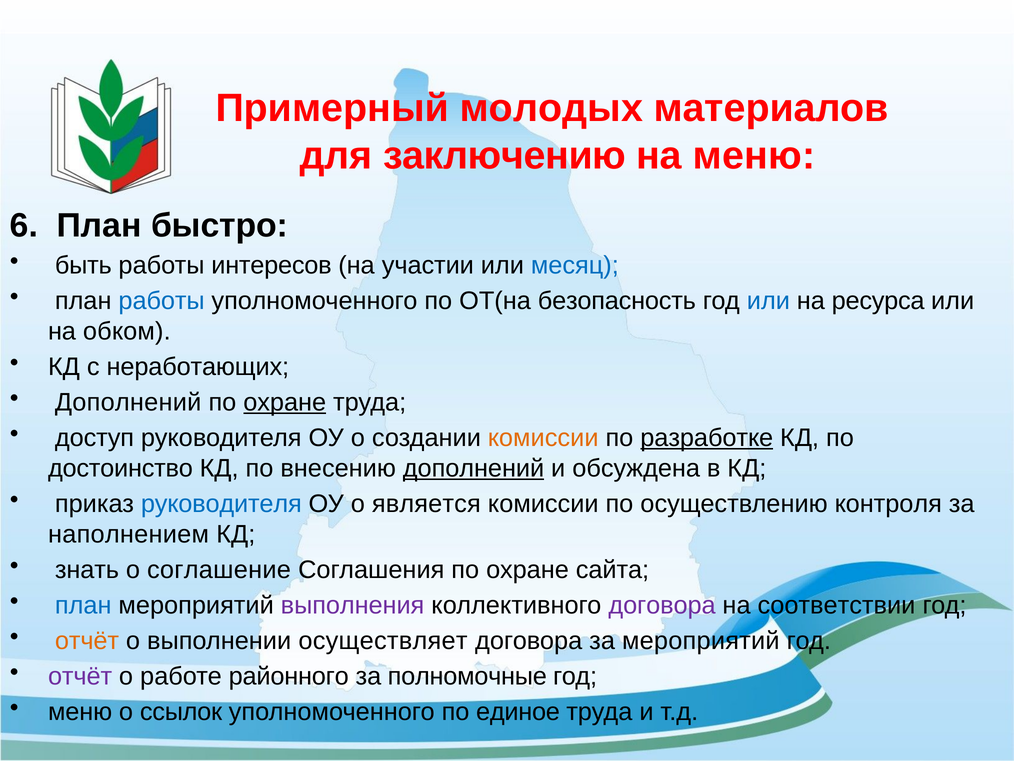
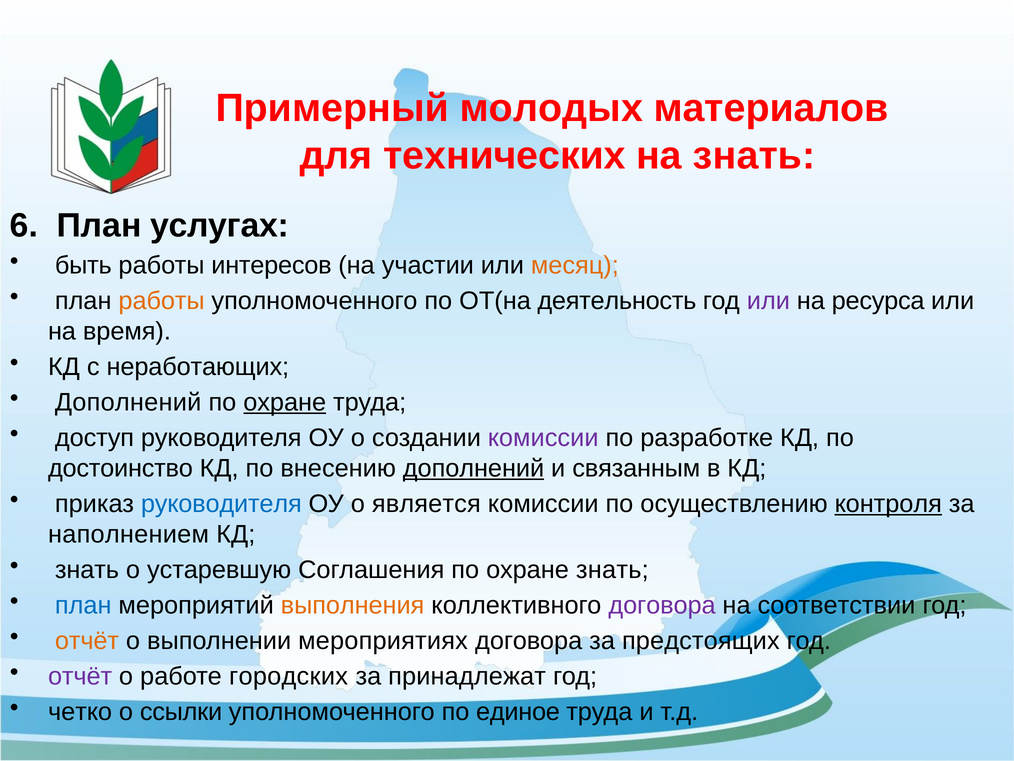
заключению: заключению -> технических
на меню: меню -> знать
быстро: быстро -> услугах
месяц colour: blue -> orange
работы at (162, 301) colour: blue -> orange
безопасность: безопасность -> деятельность
или at (768, 301) colour: blue -> purple
обком: обком -> время
комиссии at (543, 438) colour: orange -> purple
разработке underline: present -> none
обсуждена: обсуждена -> связанным
контроля underline: none -> present
соглашение: соглашение -> устаревшую
охране сайта: сайта -> знать
выполнения colour: purple -> orange
осуществляет: осуществляет -> мероприятиях
за мероприятий: мероприятий -> предстоящих
районного: районного -> городских
полномочные: полномочные -> принадлежат
меню at (80, 711): меню -> четко
ссылок: ссылок -> ссылки
